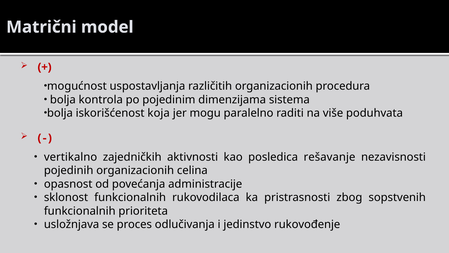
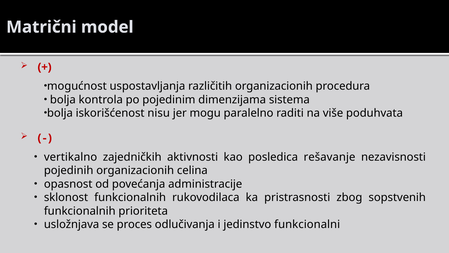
koja: koja -> nisu
rukovođenje: rukovođenje -> funkcionalni
